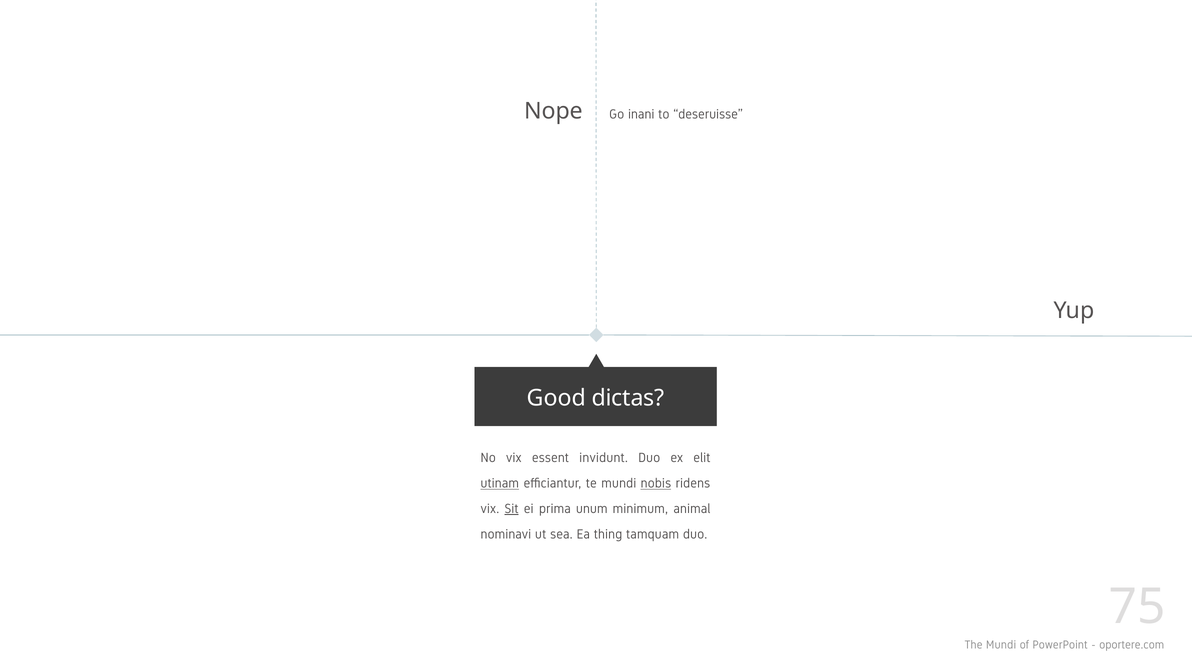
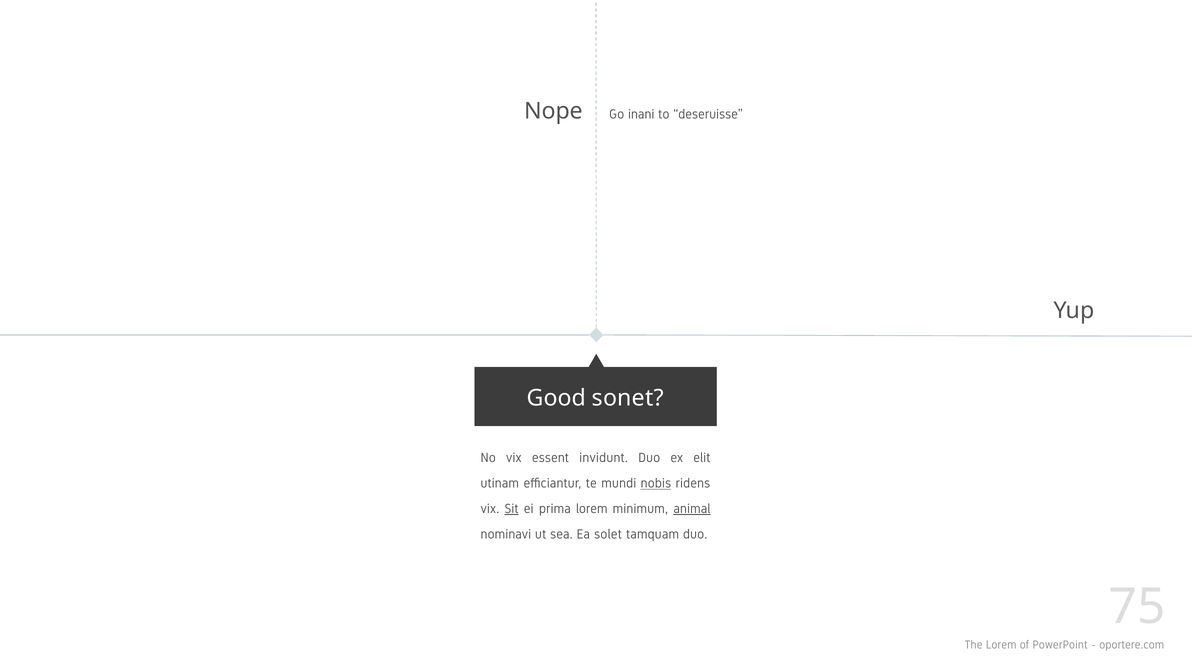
dictas: dictas -> sonet
utinam underline: present -> none
prima unum: unum -> lorem
animal underline: none -> present
thing: thing -> solet
The Mundi: Mundi -> Lorem
